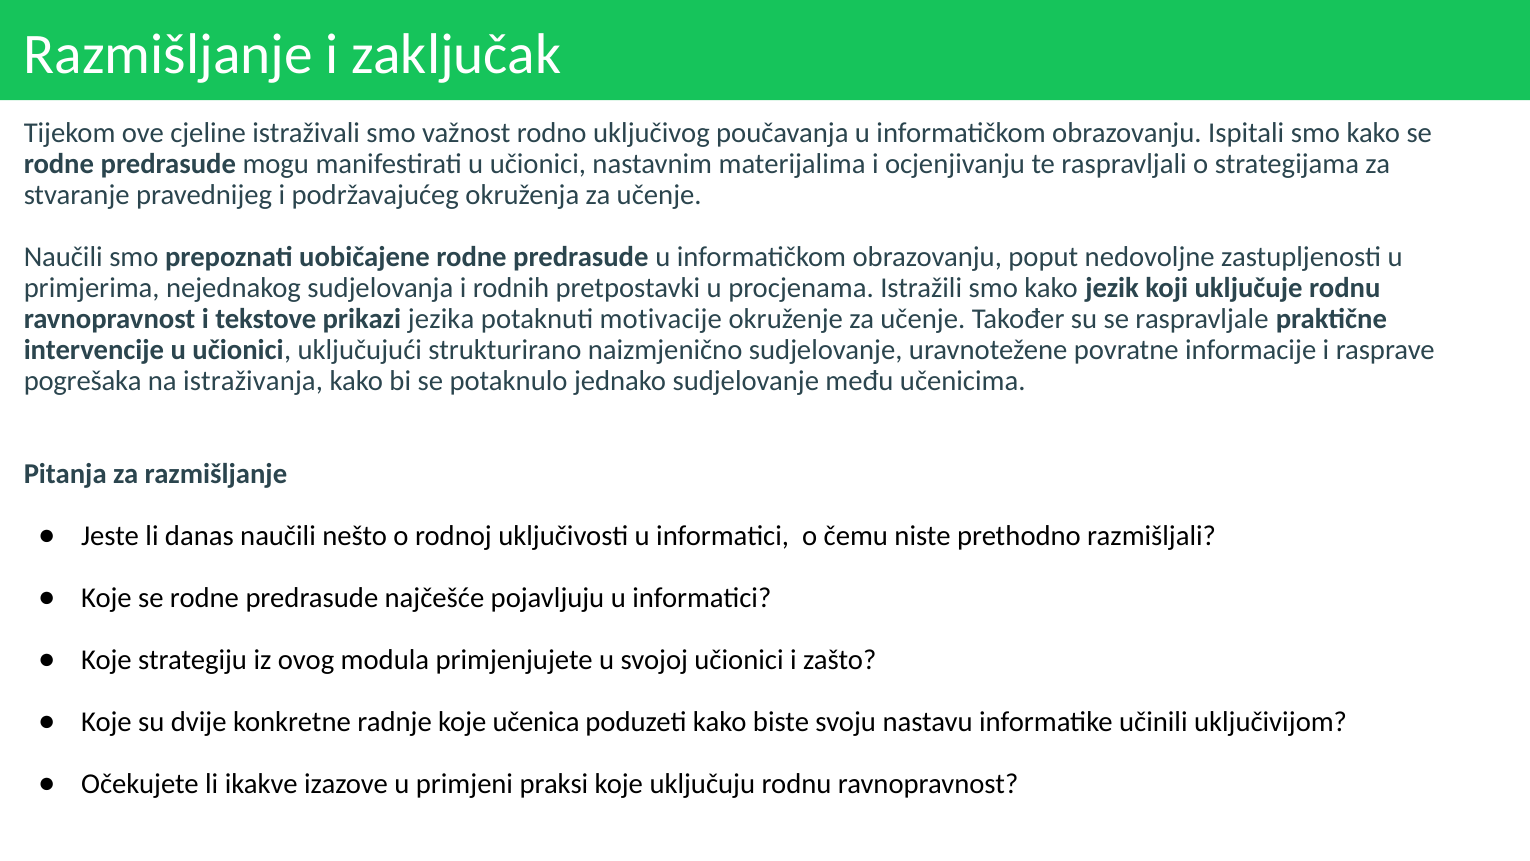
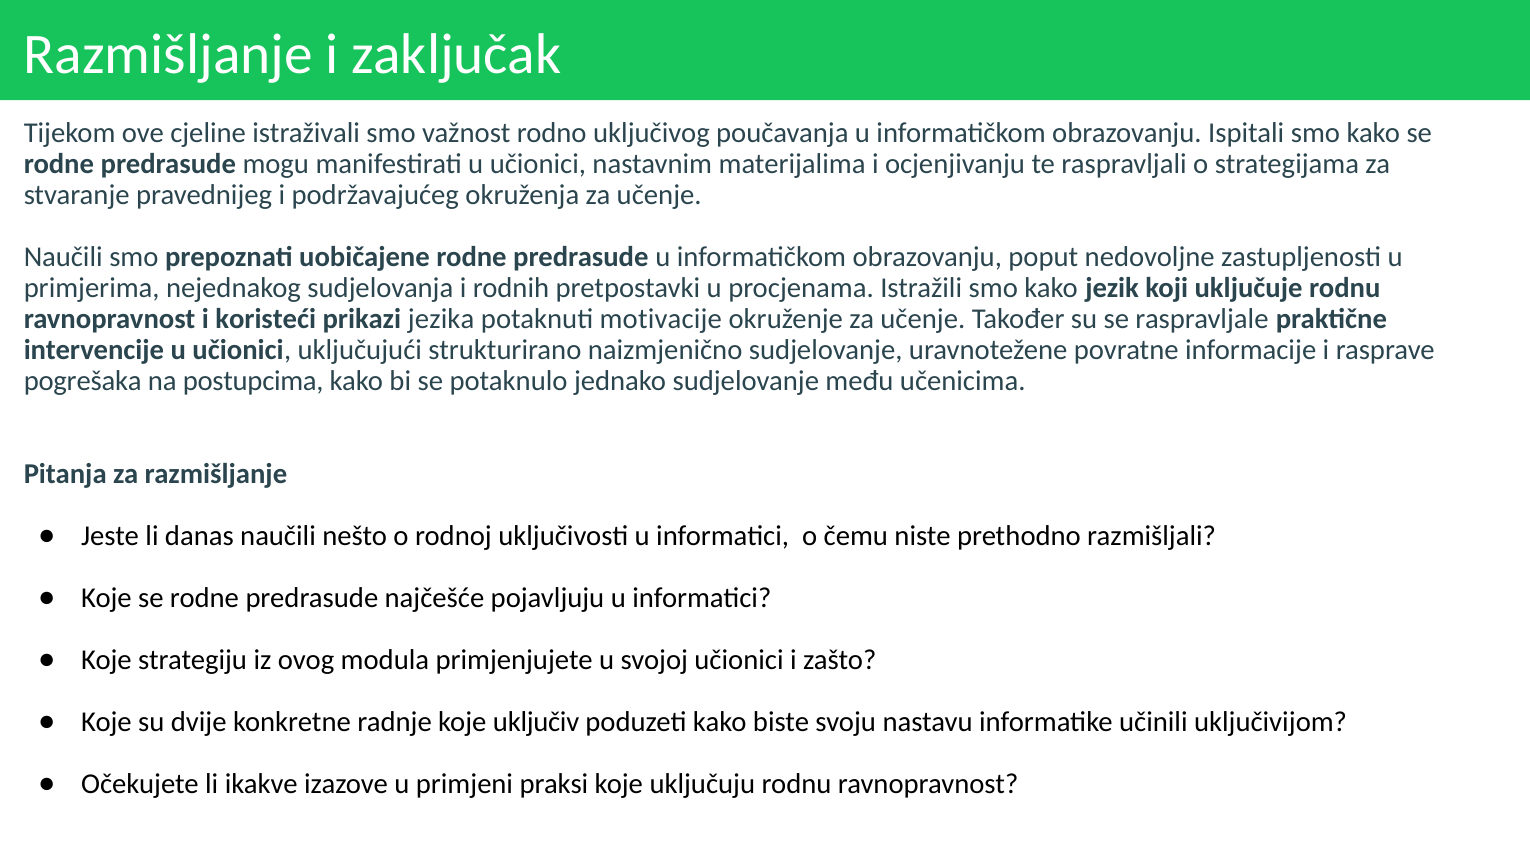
tekstove: tekstove -> koristeći
istraživanja: istraživanja -> postupcima
učenica: učenica -> uključiv
